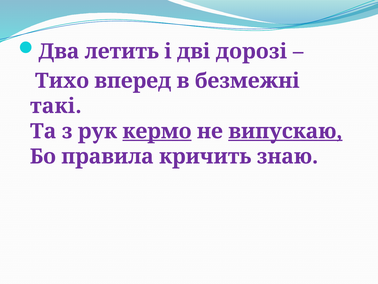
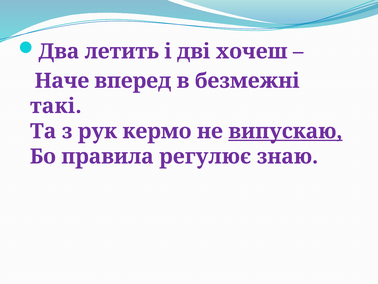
дорозі: дорозі -> хочеш
Тихо: Тихо -> Наче
кермо underline: present -> none
кричить: кричить -> регулює
